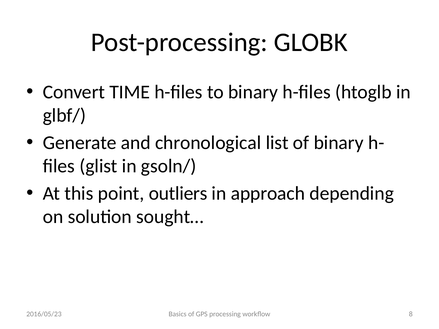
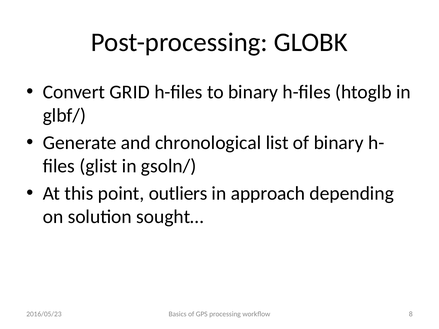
TIME: TIME -> GRID
